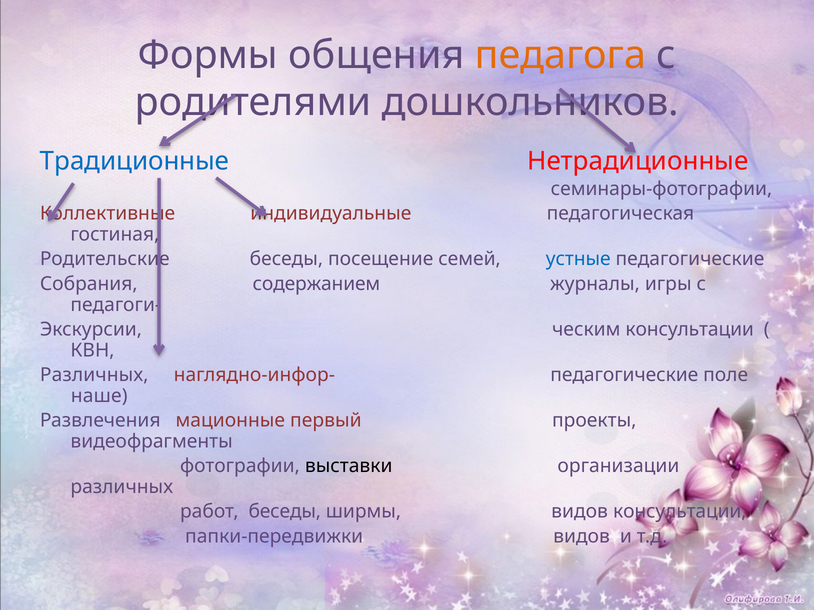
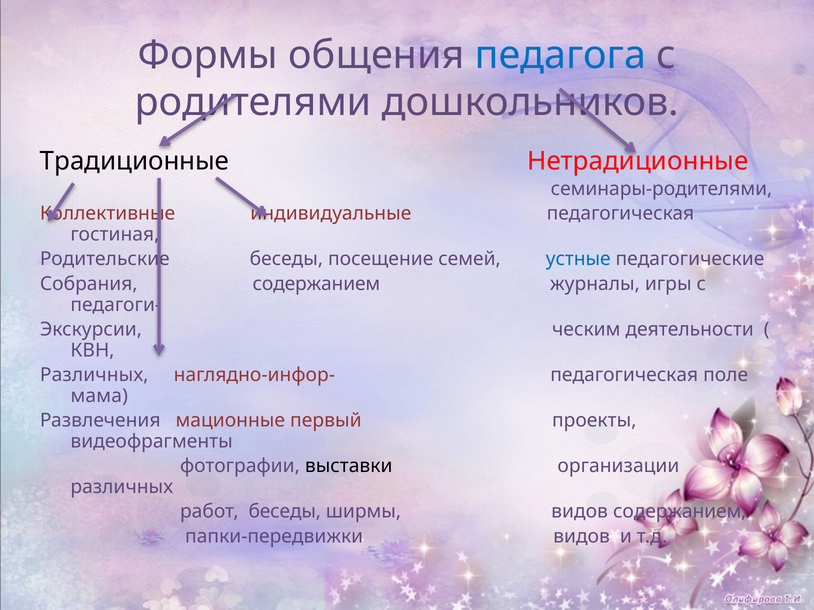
педагога colour: orange -> blue
Традиционные colour: blue -> black
семинары-фотографии: семинары-фотографии -> семинары-родителями
ческим консультации: консультации -> деятельности
наглядно-инфор- педагогические: педагогические -> педагогическая
наше: наше -> мама
видов консультации: консультации -> содержанием
